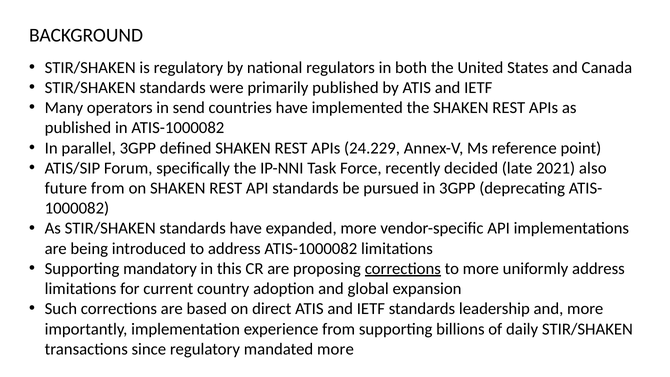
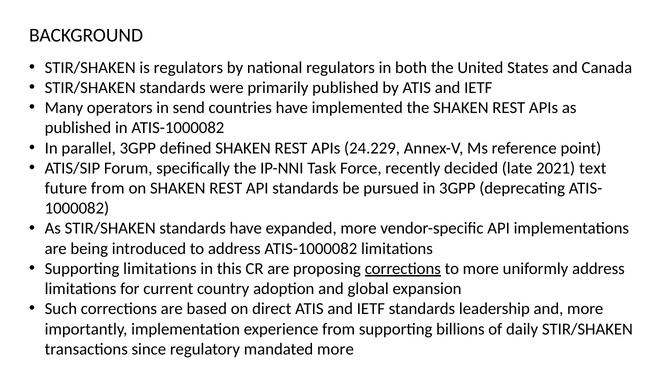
is regulatory: regulatory -> regulators
also: also -> text
Supporting mandatory: mandatory -> limitations
